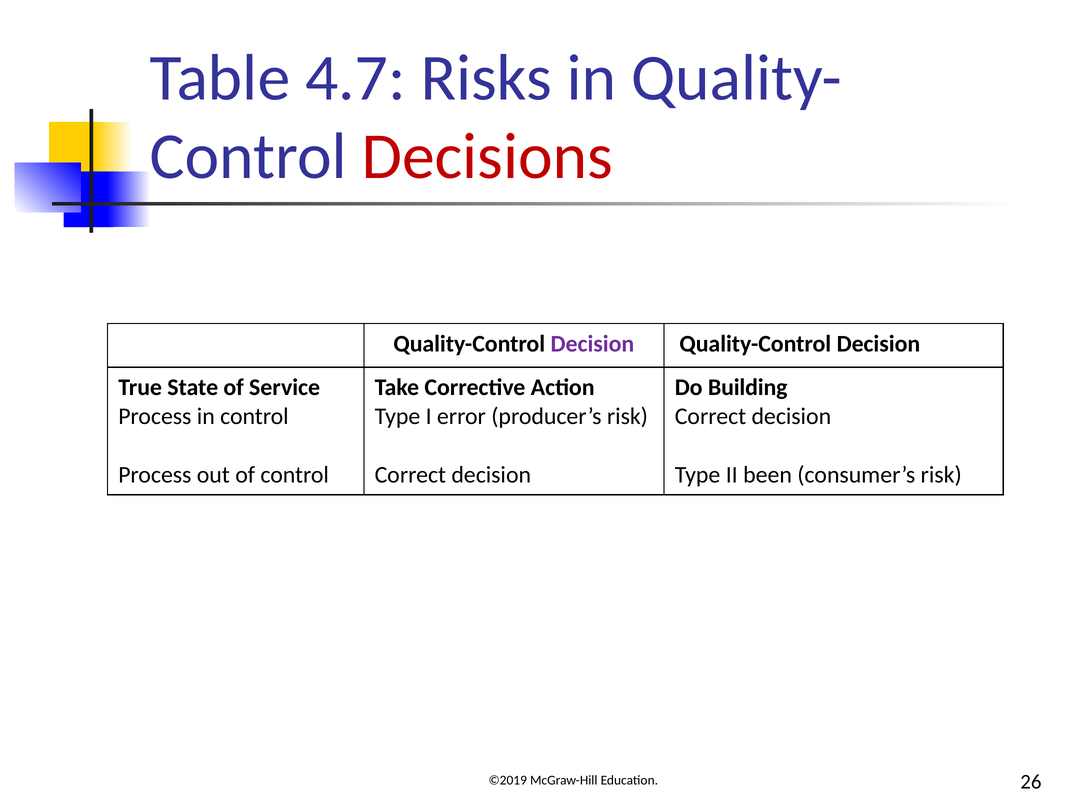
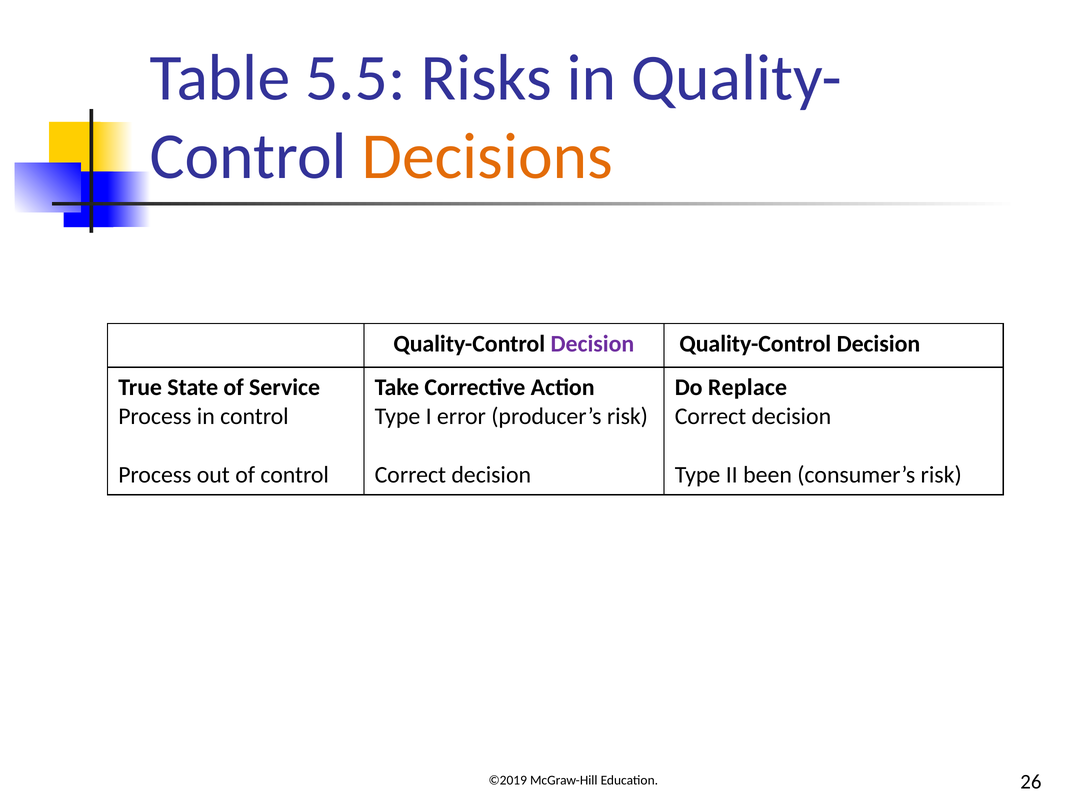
4.7: 4.7 -> 5.5
Decisions colour: red -> orange
Building: Building -> Replace
